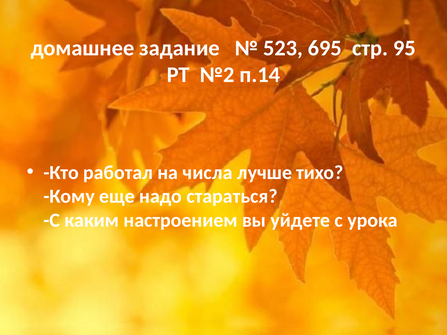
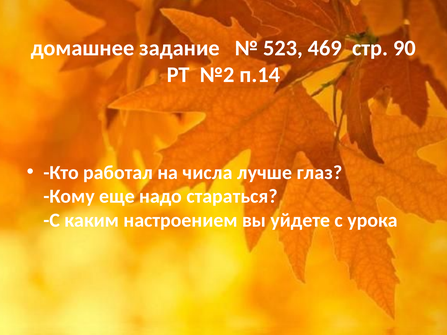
695: 695 -> 469
95: 95 -> 90
тихо: тихо -> глаз
